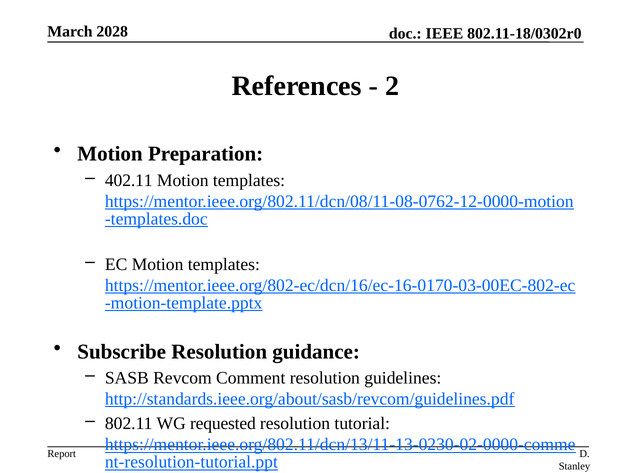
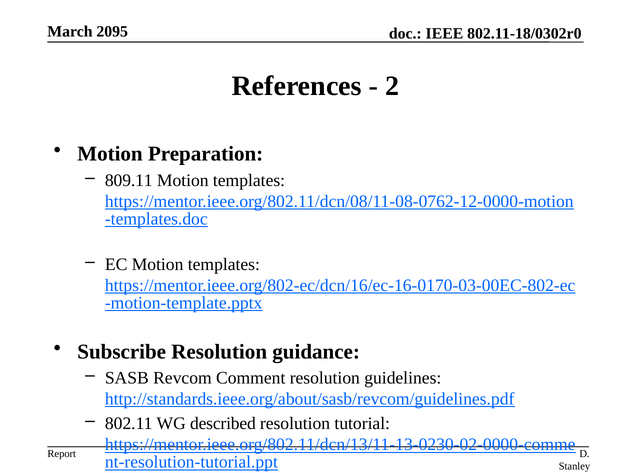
2028: 2028 -> 2095
402.11: 402.11 -> 809.11
requested: requested -> described
